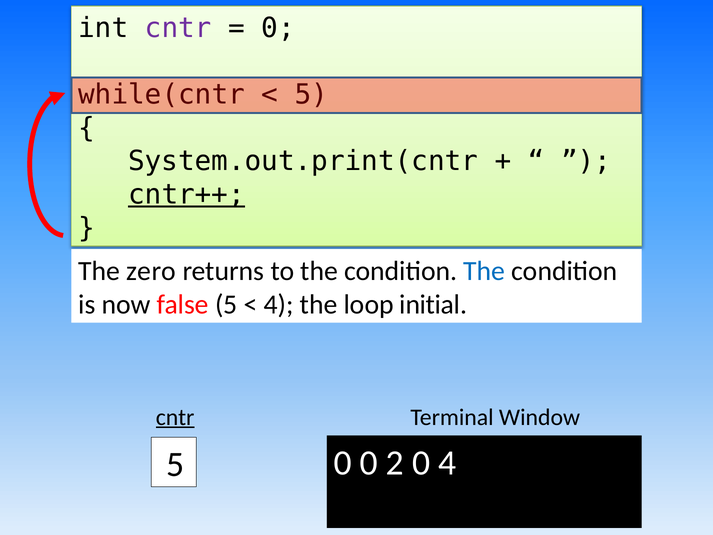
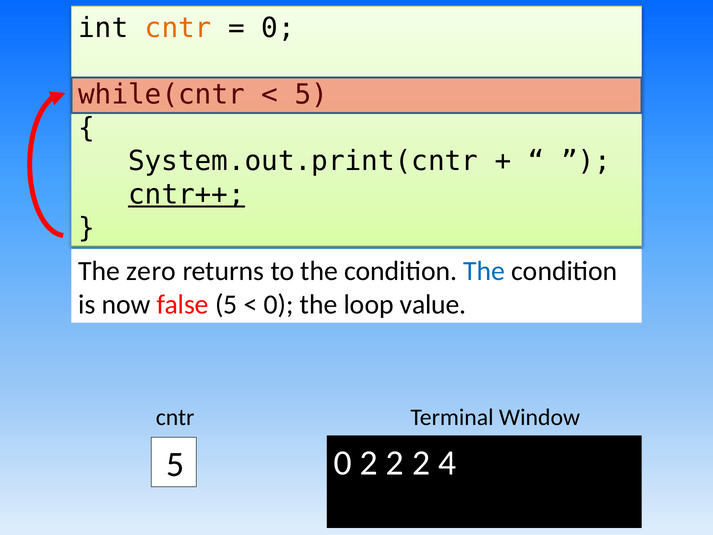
cntr at (178, 28) colour: purple -> orange
4 at (279, 304): 4 -> 0
initial: initial -> value
cntr at (175, 417) underline: present -> none
0 0: 0 -> 2
0 at (421, 463): 0 -> 2
